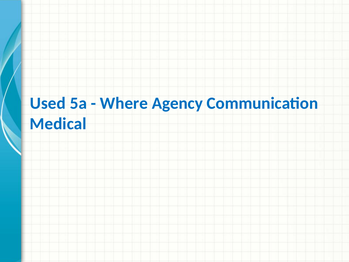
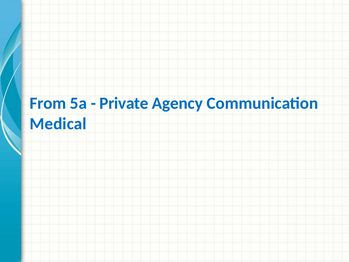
Used: Used -> From
Where: Where -> Private
